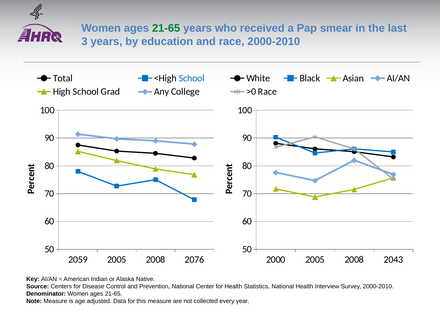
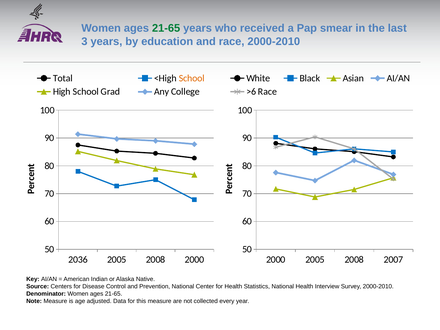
School at (192, 78) colour: blue -> orange
>0: >0 -> >6
2059: 2059 -> 2036
2008 2076: 2076 -> 2000
2043: 2043 -> 2007
